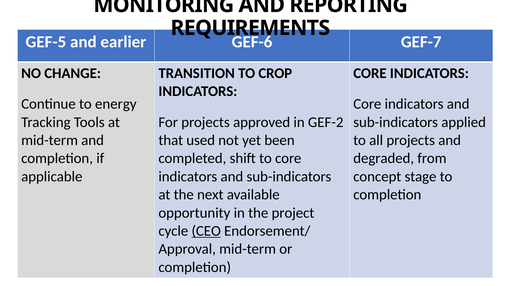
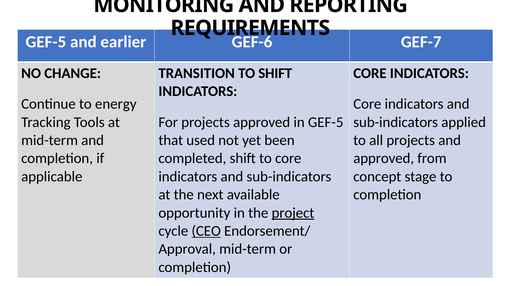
TO CROP: CROP -> SHIFT
in GEF-2: GEF-2 -> GEF-5
degraded at (384, 159): degraded -> approved
project underline: none -> present
